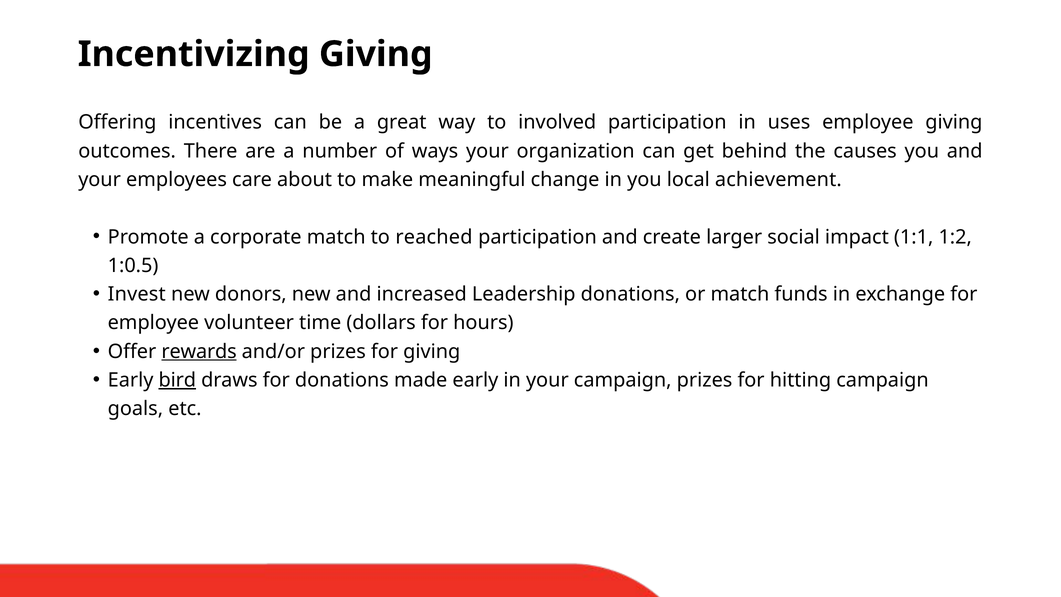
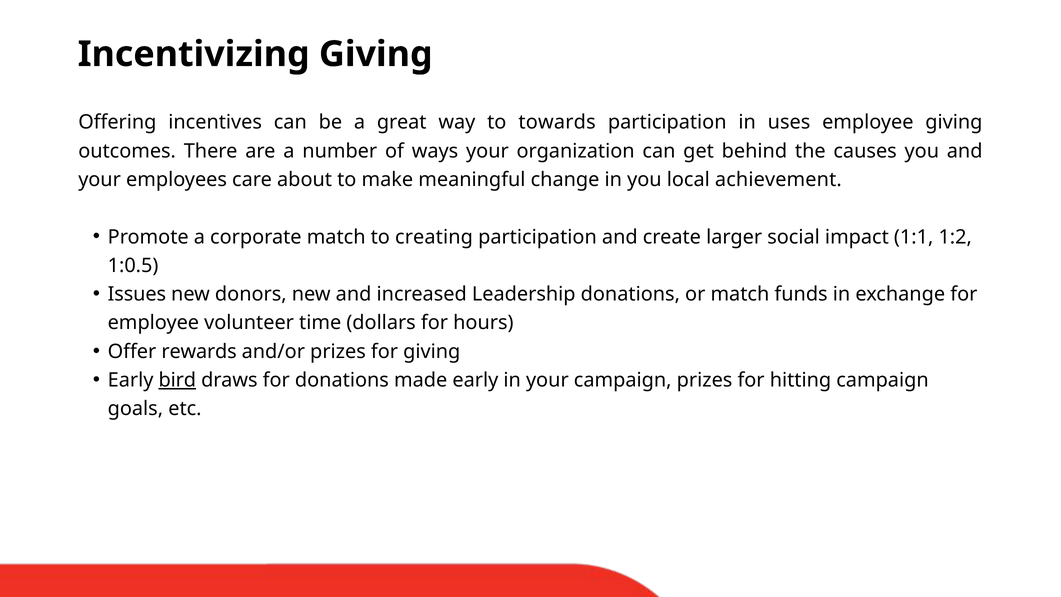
involved: involved -> towards
reached: reached -> creating
Invest: Invest -> Issues
rewards underline: present -> none
